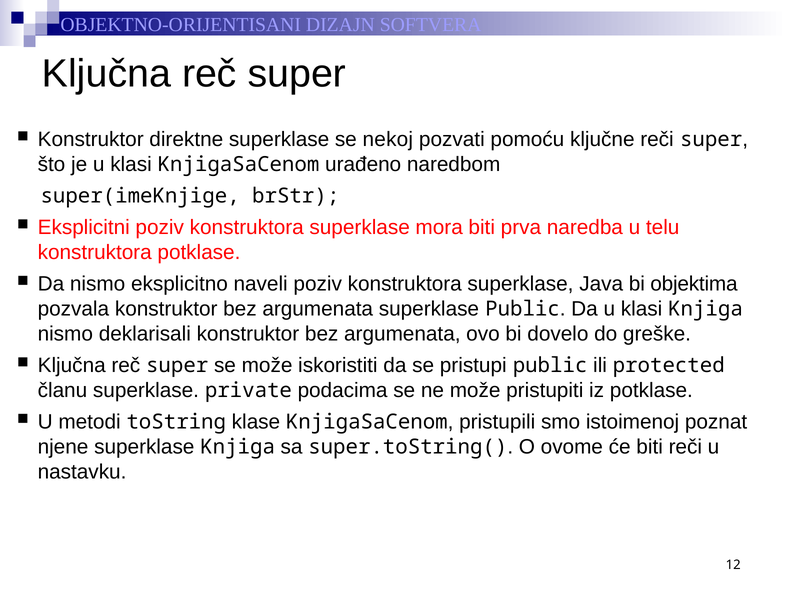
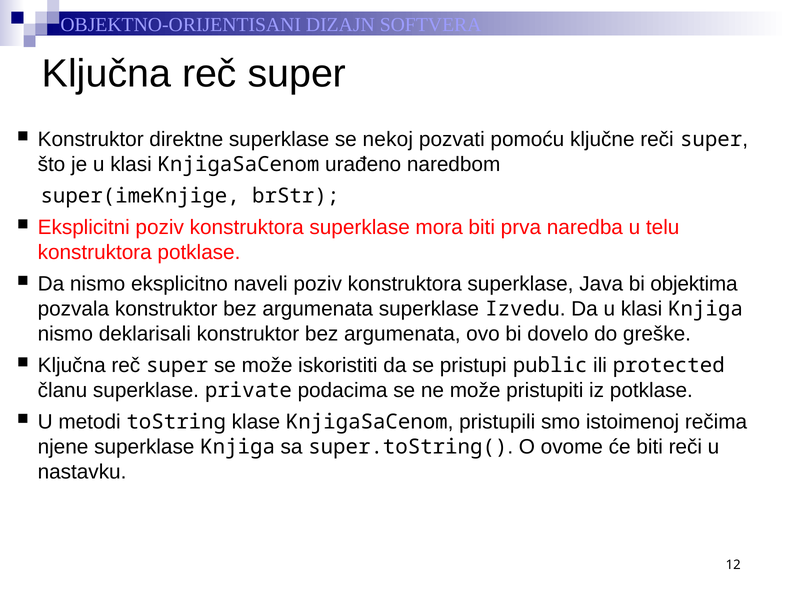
superklase Public: Public -> Izvedu
poznat: poznat -> rečima
